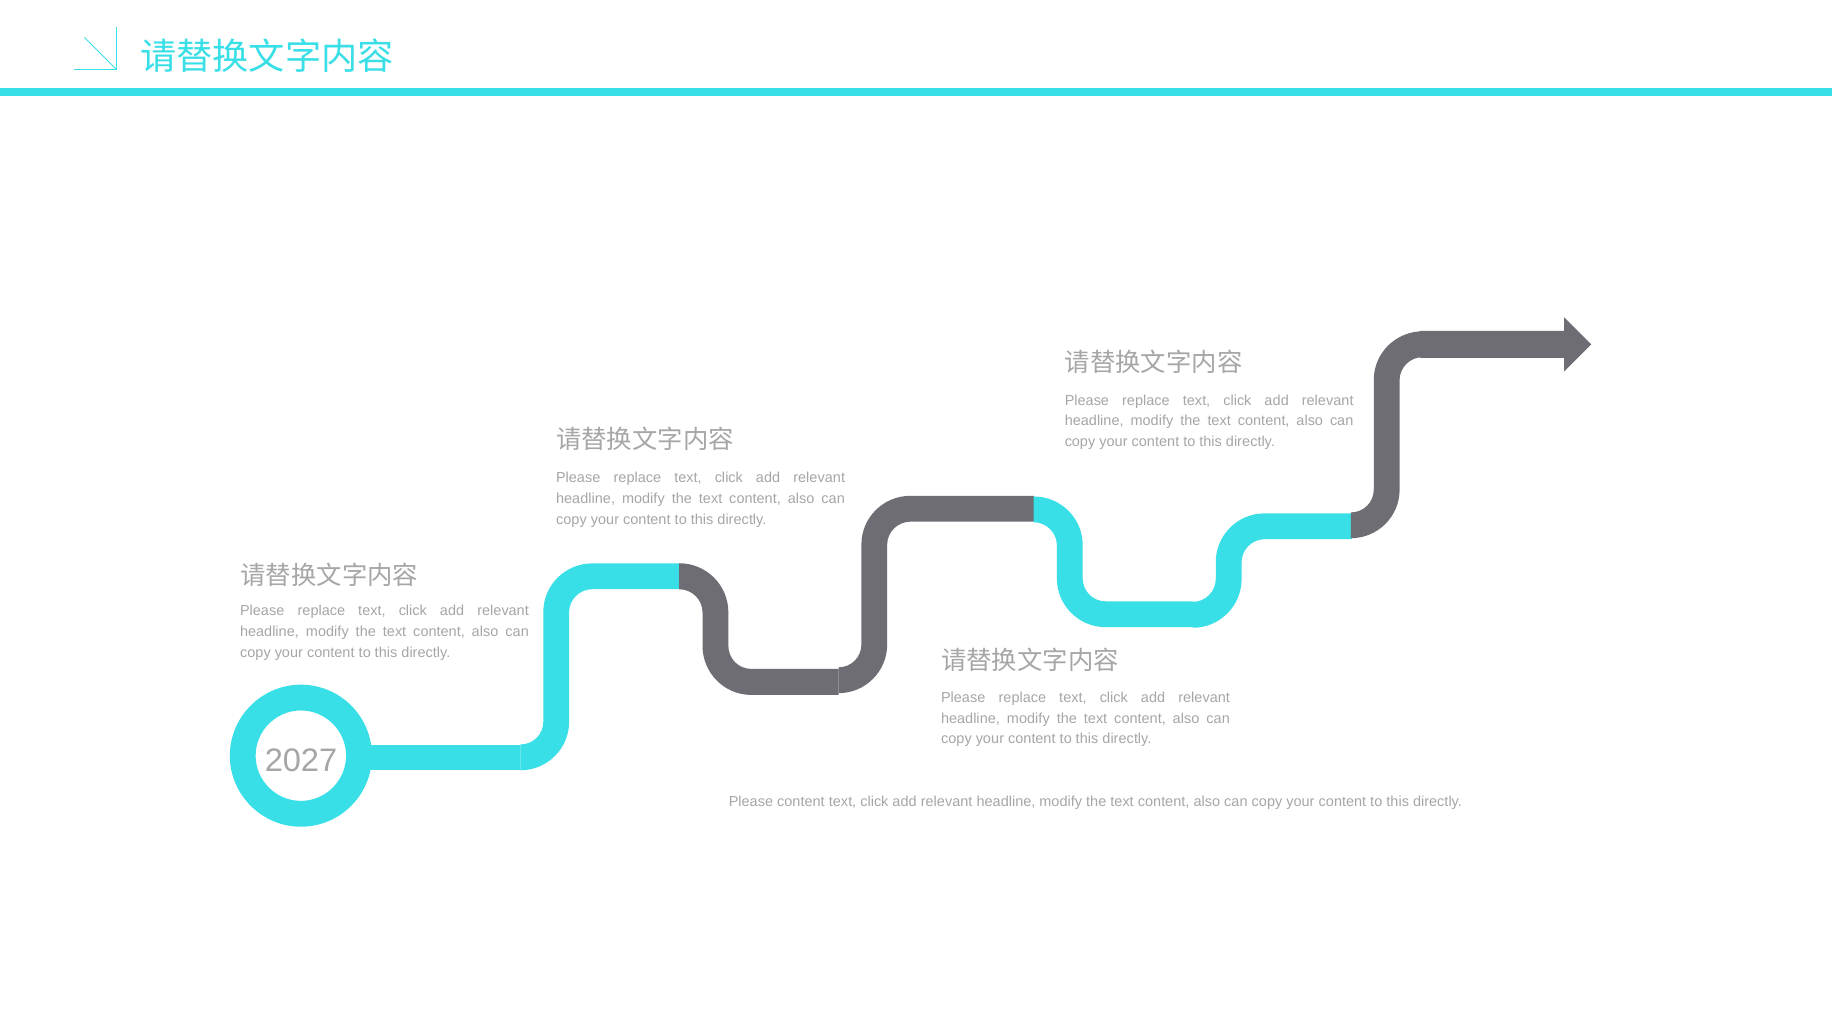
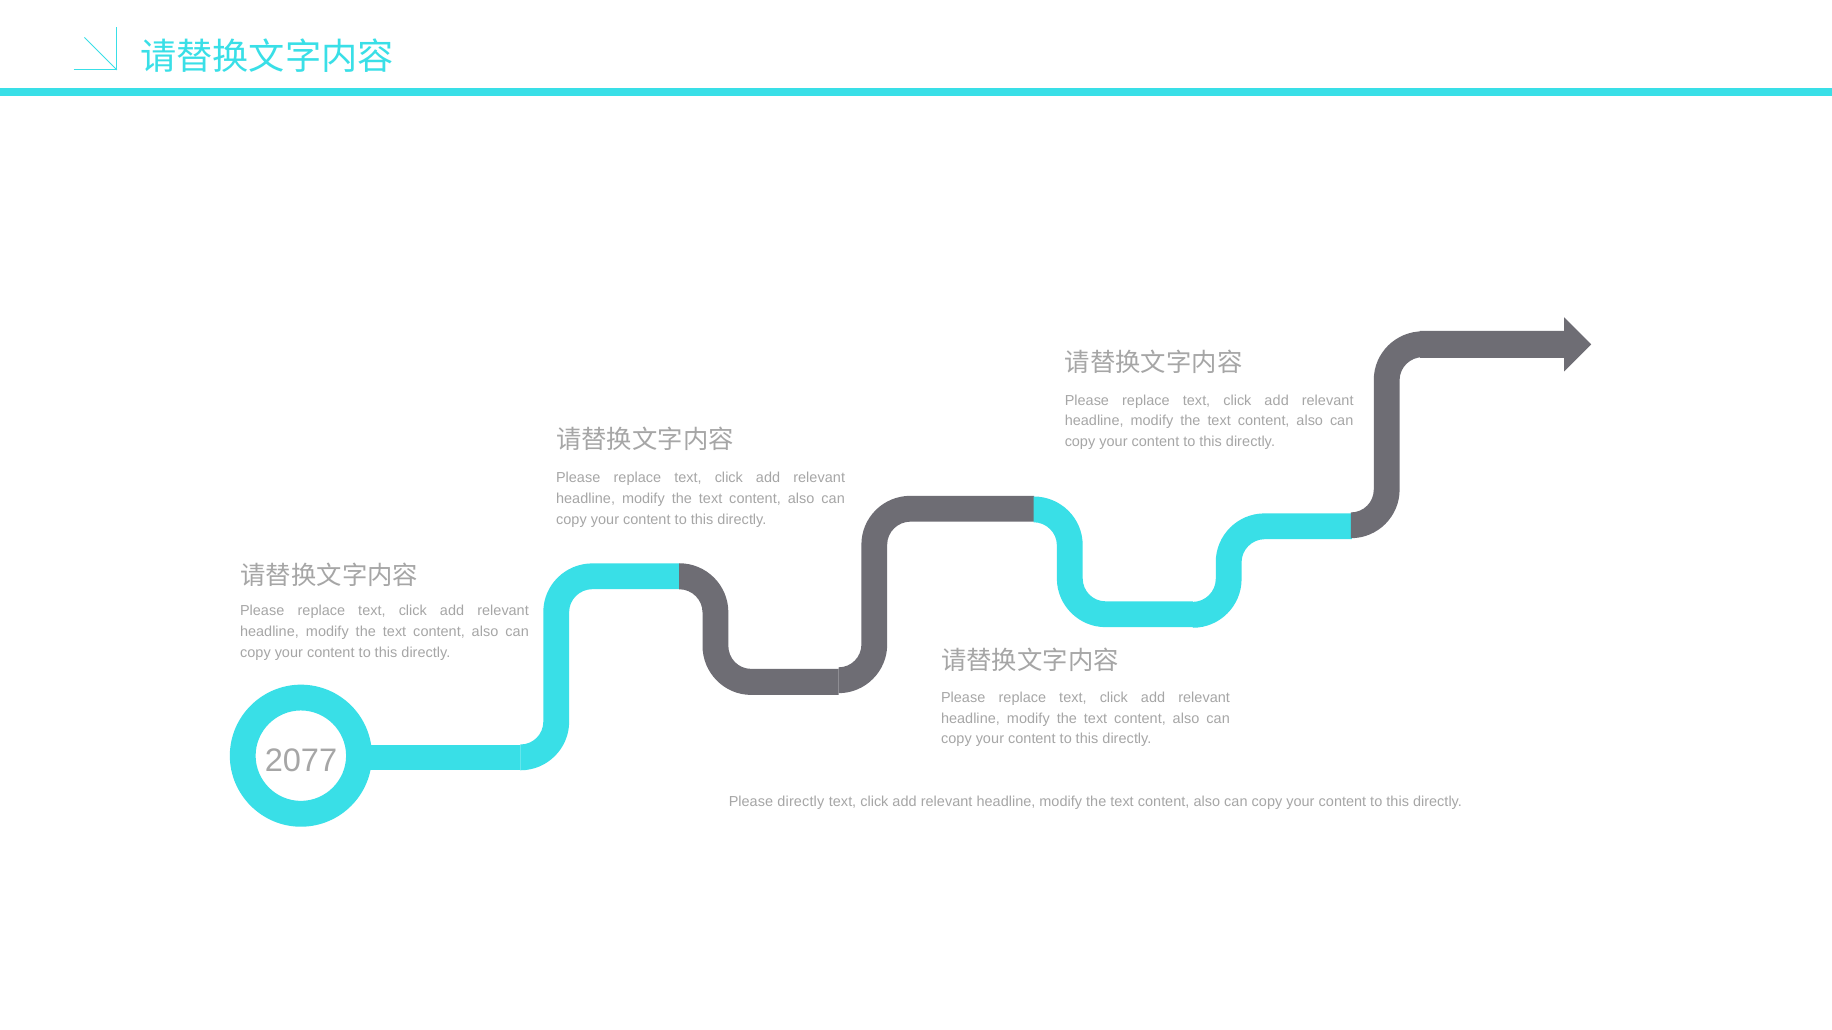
2027: 2027 -> 2077
Please content: content -> directly
